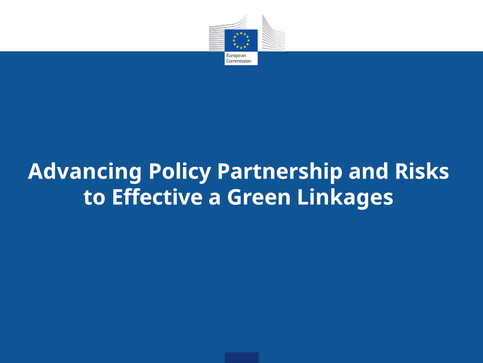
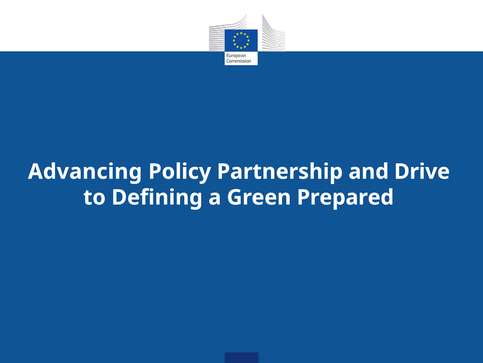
Risks: Risks -> Drive
Effective: Effective -> Defining
Linkages: Linkages -> Prepared
